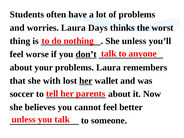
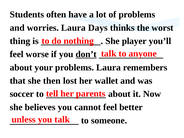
She unless: unless -> player
with: with -> then
her at (86, 81) underline: present -> none
